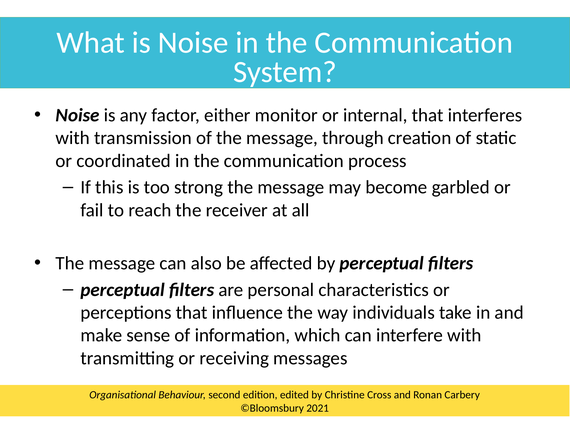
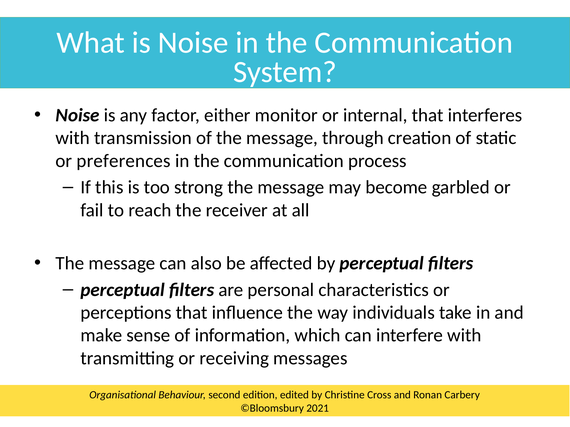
coordinated: coordinated -> preferences
